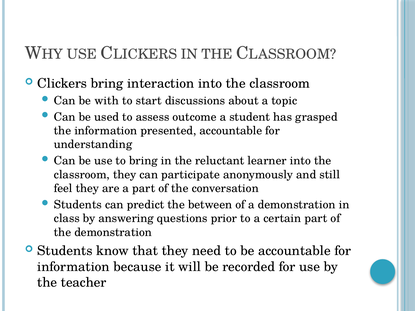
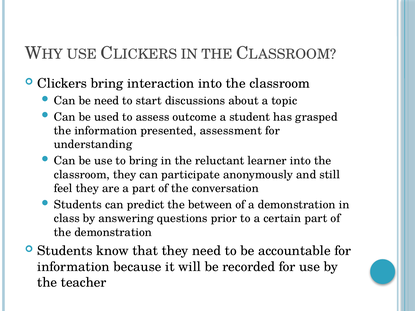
be with: with -> need
presented accountable: accountable -> assessment
